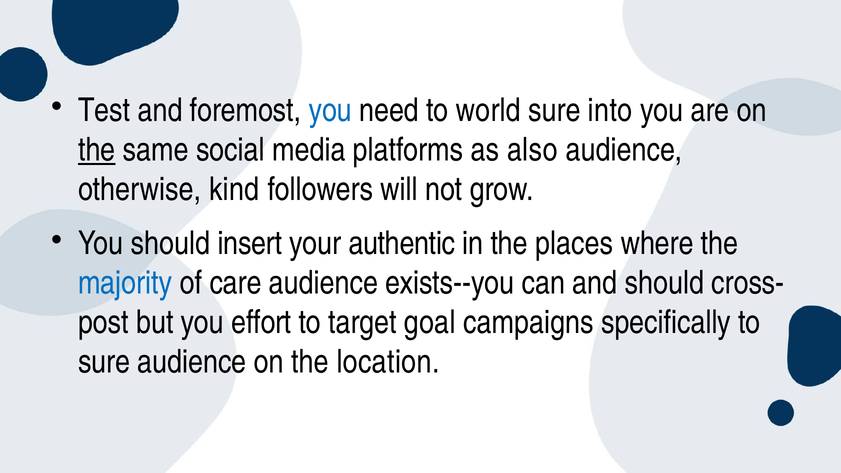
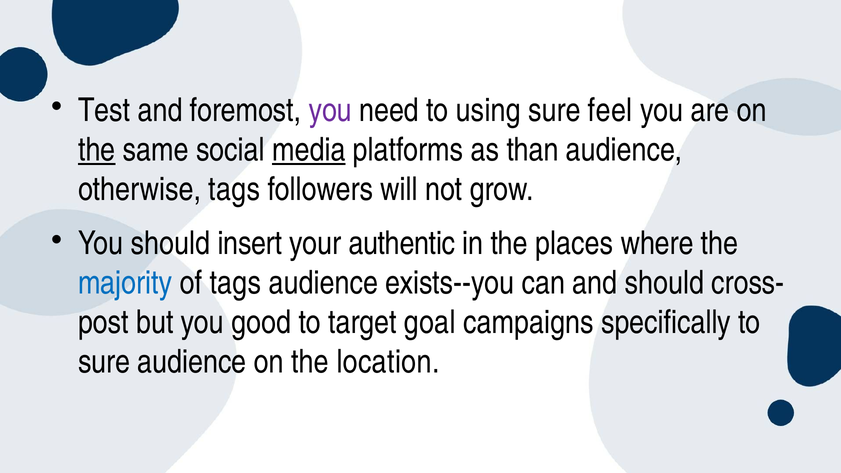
you at (330, 110) colour: blue -> purple
world: world -> using
into: into -> feel
media underline: none -> present
also: also -> than
otherwise kind: kind -> tags
of care: care -> tags
effort: effort -> good
